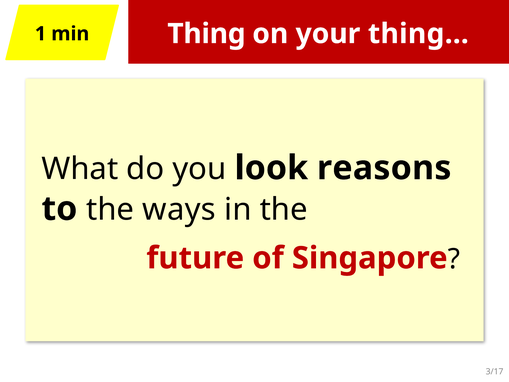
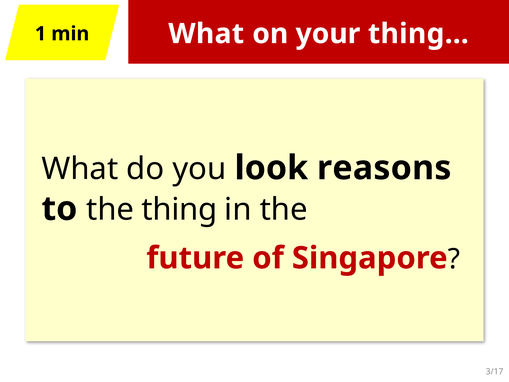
Thing at (206, 34): Thing -> What
ways: ways -> thing
